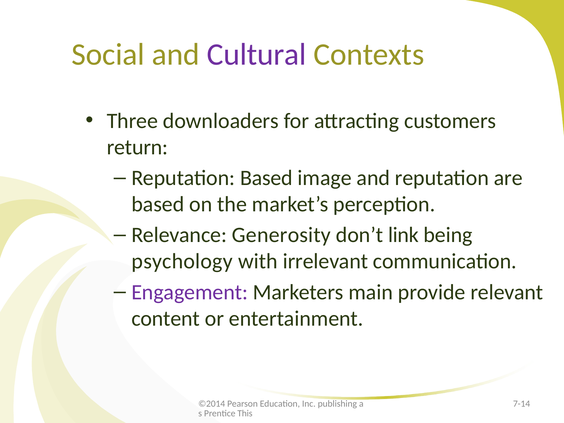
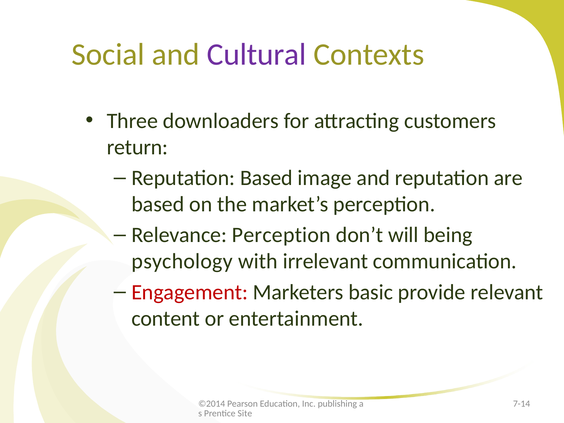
Relevance Generosity: Generosity -> Perception
link: link -> will
Engagement colour: purple -> red
main: main -> basic
This: This -> Site
